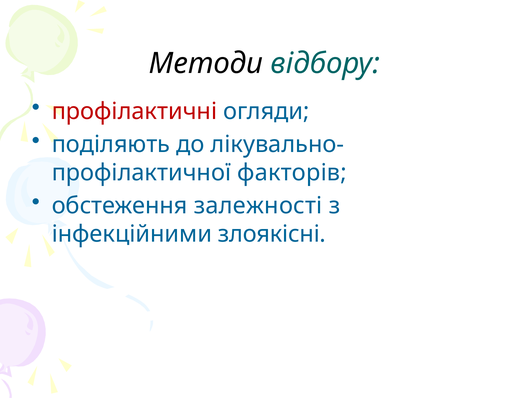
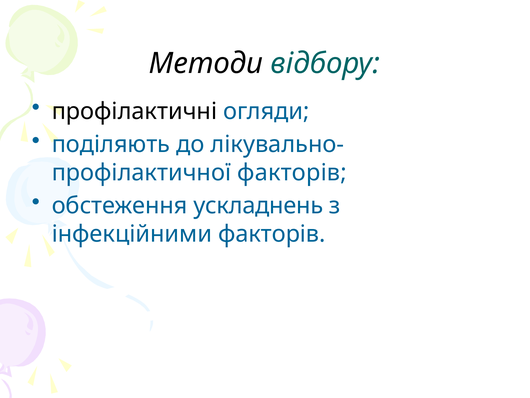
профілактичні colour: red -> black
залежності: залежності -> ускладнень
інфекційними злоякісні: злоякісні -> факторів
